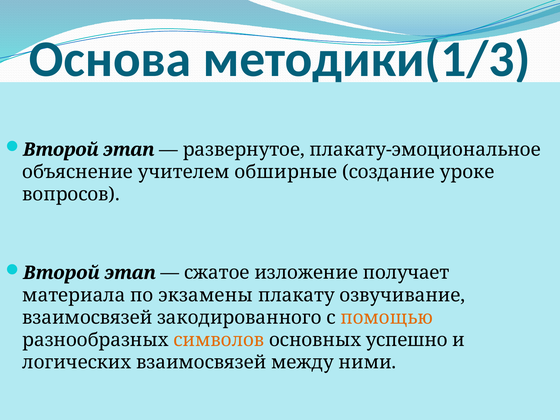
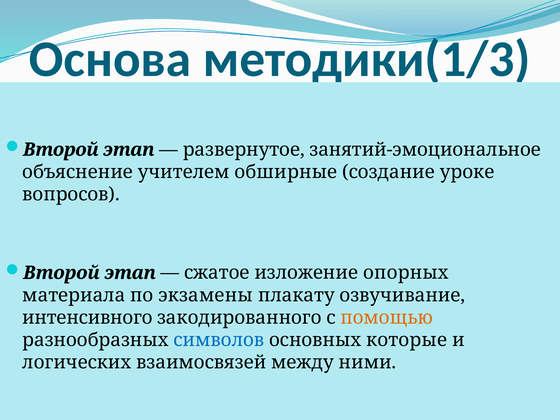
плакату-эмоциональное: плакату-эмоциональное -> занятий-эмоциональное
получает: получает -> опорных
взаимосвязей at (87, 318): взаимосвязей -> интенсивного
символов colour: orange -> blue
успешно: успешно -> которые
